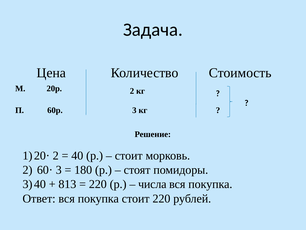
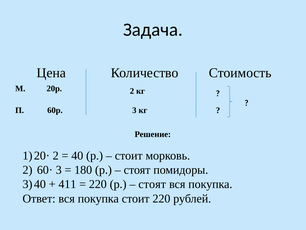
813: 813 -> 411
числа at (152, 184): числа -> стоят
